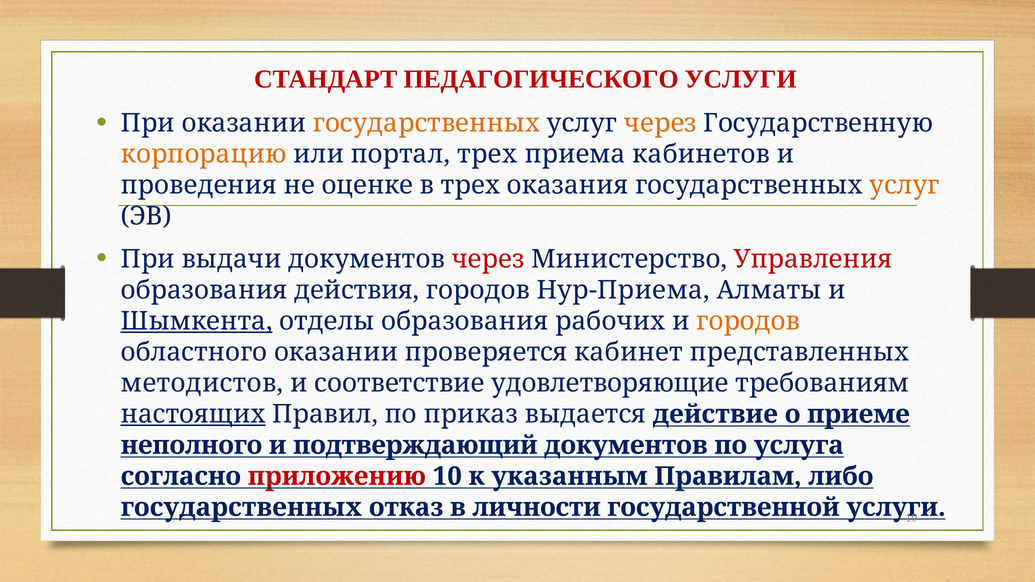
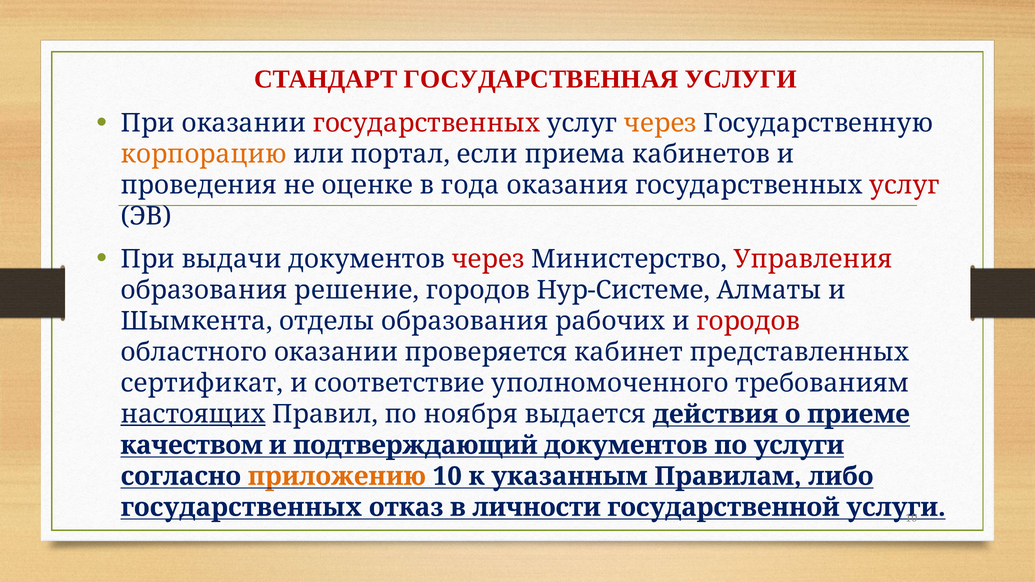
ПЕДАГОГИЧЕСКОГО: ПЕДАГОГИЧЕСКОГО -> ГОСУДАРСТВЕННАЯ
государственных at (426, 123) colour: orange -> red
портал трех: трех -> если
в трех: трех -> года
услуг at (904, 185) colour: orange -> red
действия: действия -> решение
Нур-Приема: Нур-Приема -> Нур-Системе
Шымкента underline: present -> none
городов at (748, 321) colour: orange -> red
методистов: методистов -> сертификат
удовлетворяющие: удовлетворяющие -> уполномоченного
приказ: приказ -> ноября
действие: действие -> действия
неполного: неполного -> качеством
по услуга: услуга -> услуги
приложению colour: red -> orange
